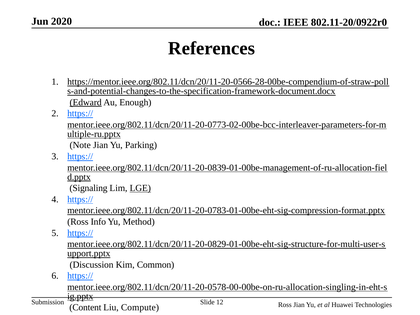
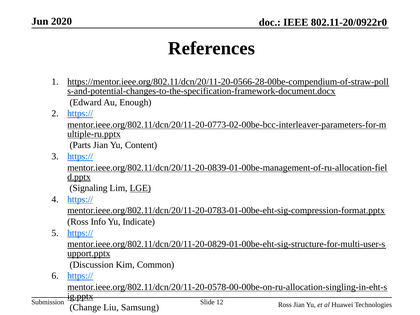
Edward underline: present -> none
Note: Note -> Parts
Parking: Parking -> Content
Method: Method -> Indicate
Content: Content -> Change
Compute: Compute -> Samsung
